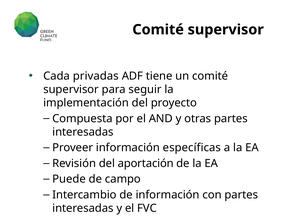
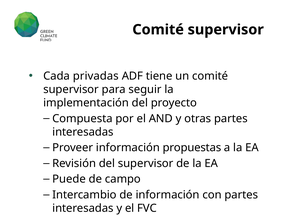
específicas: específicas -> propuestas
del aportación: aportación -> supervisor
